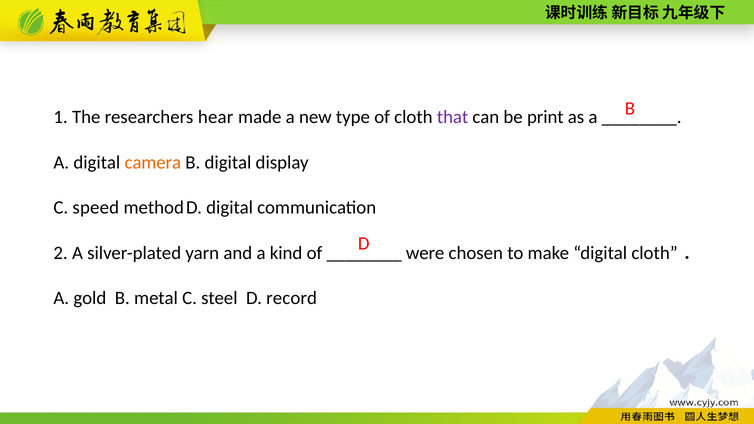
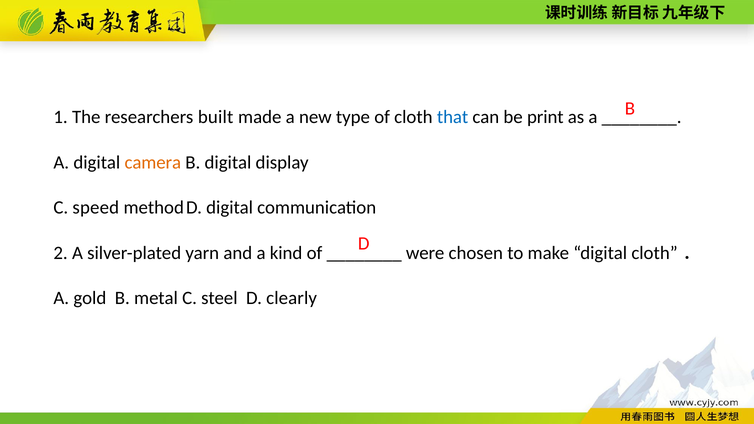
hear: hear -> built
that colour: purple -> blue
record: record -> clearly
